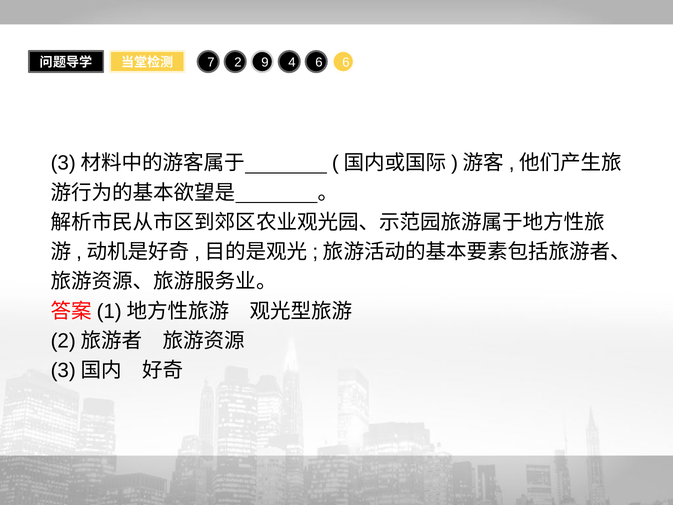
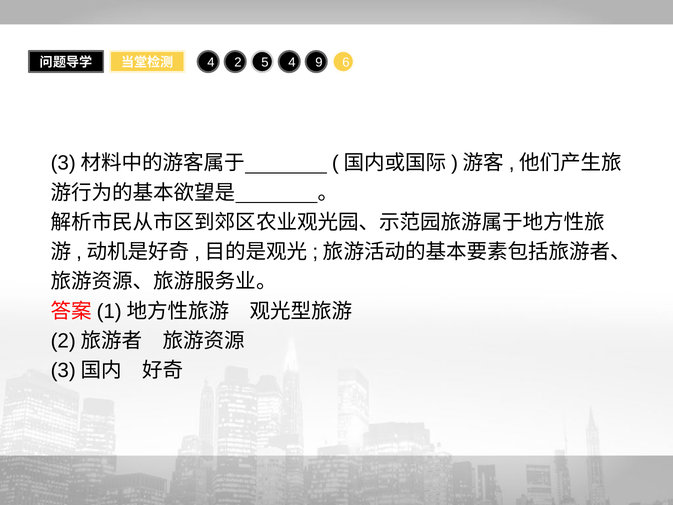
7 at (211, 62): 7 -> 4
9: 9 -> 5
4 6: 6 -> 9
